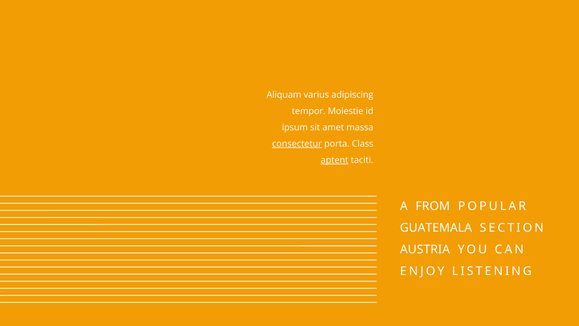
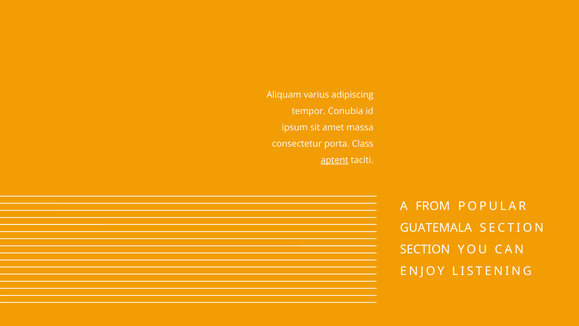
Molestie: Molestie -> Conubia
consectetur underline: present -> none
AUSTRIA at (425, 249): AUSTRIA -> SECTION
